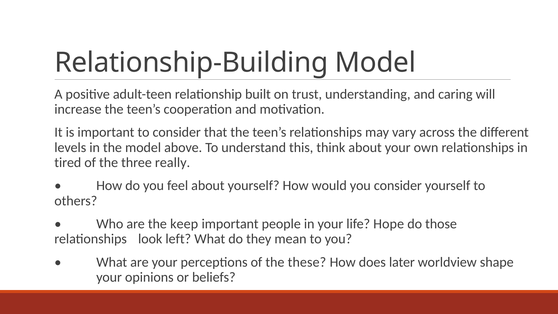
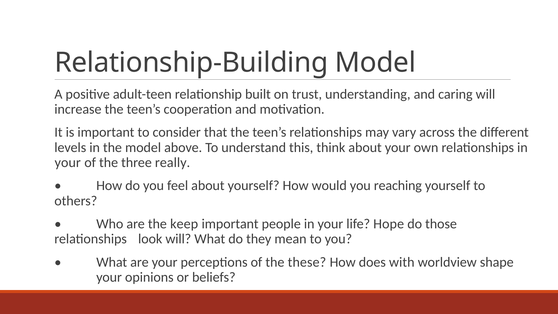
tired at (68, 162): tired -> your
you consider: consider -> reaching
look left: left -> will
later: later -> with
